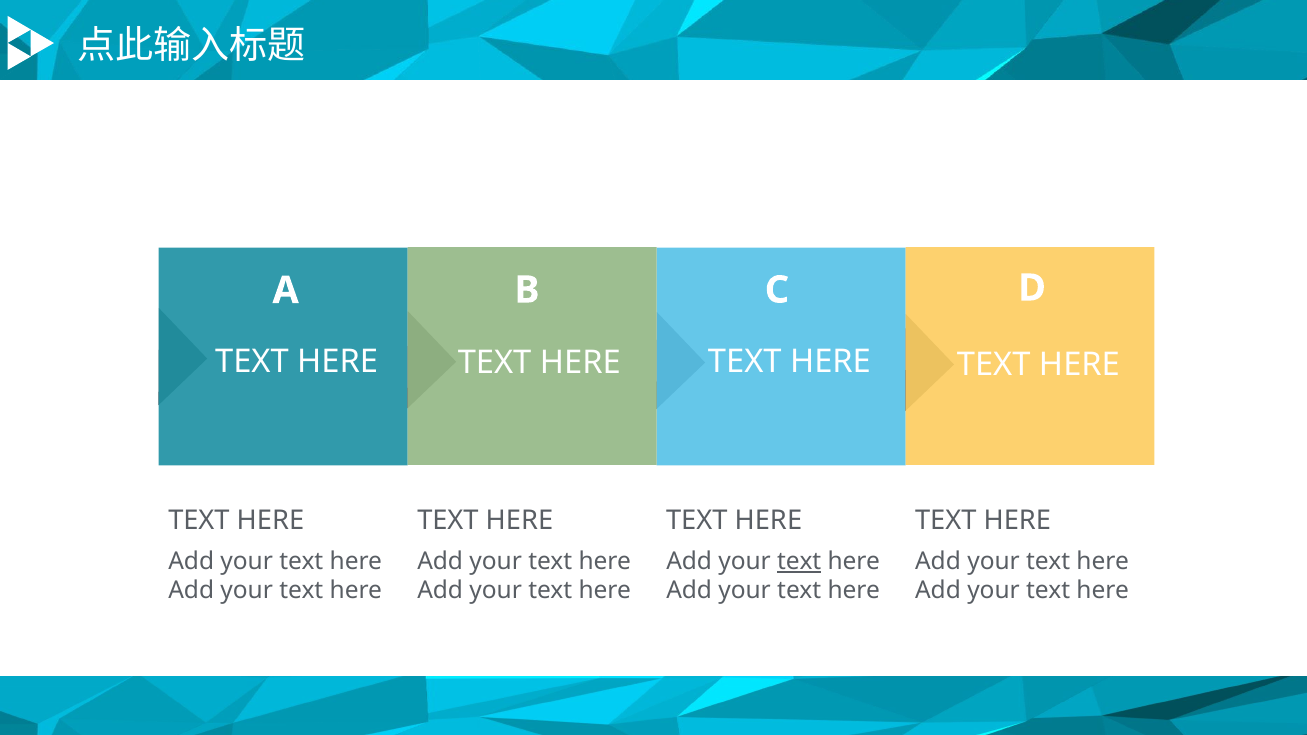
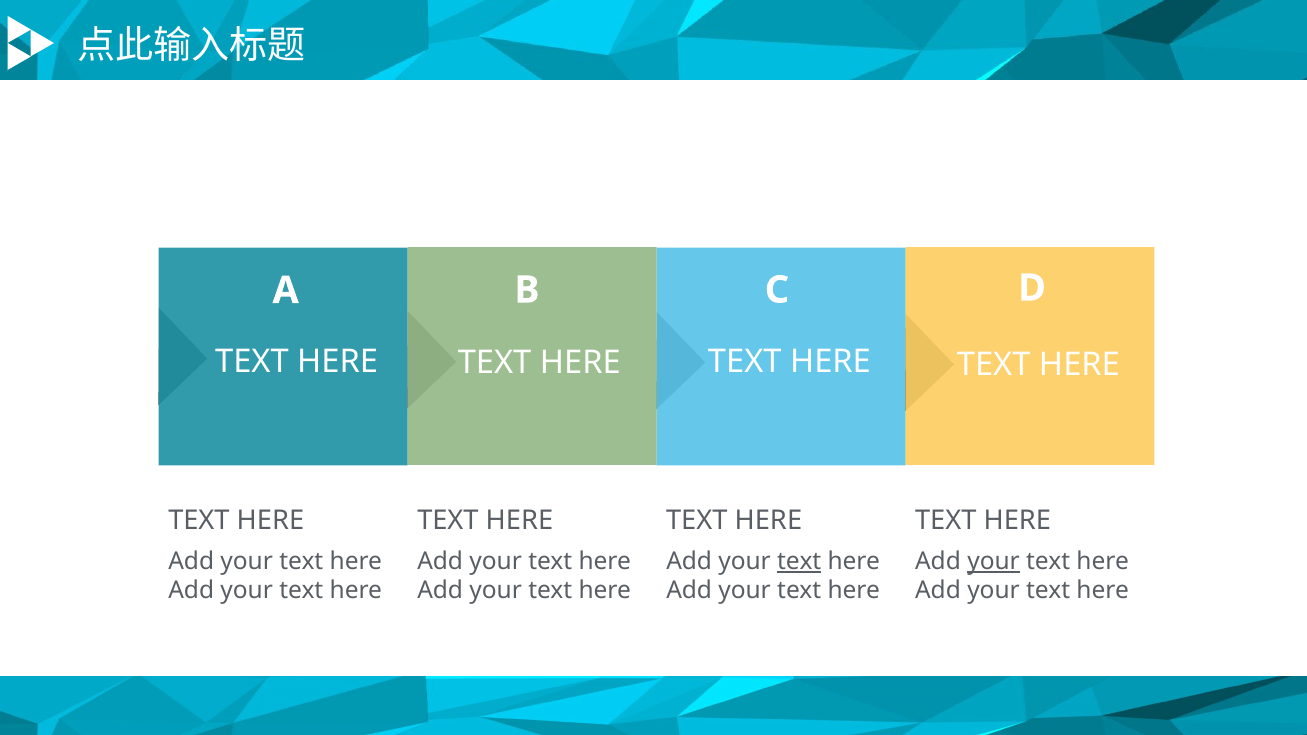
your at (994, 561) underline: none -> present
